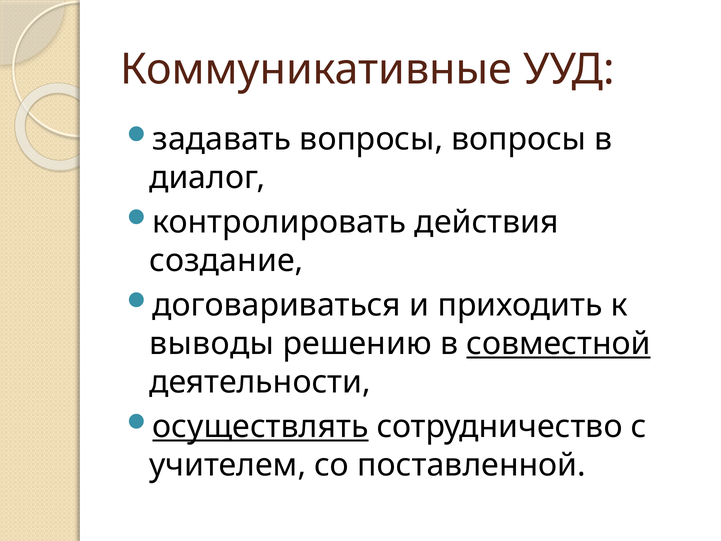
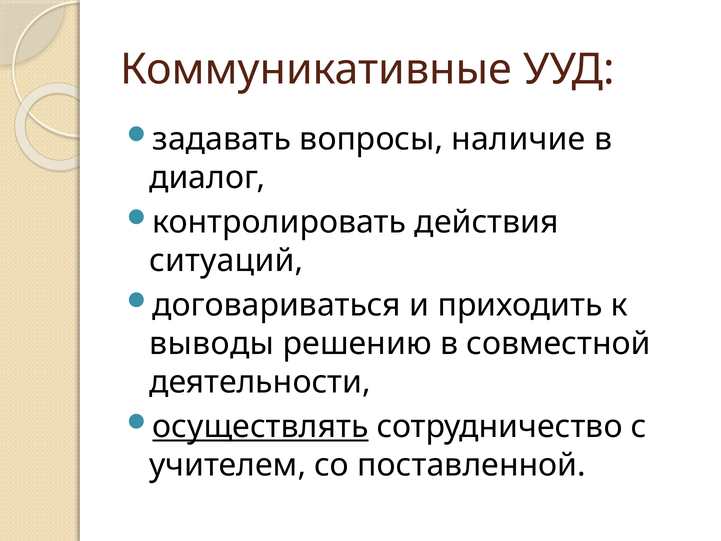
вопросы вопросы: вопросы -> наличие
создание: создание -> ситуаций
совместной underline: present -> none
